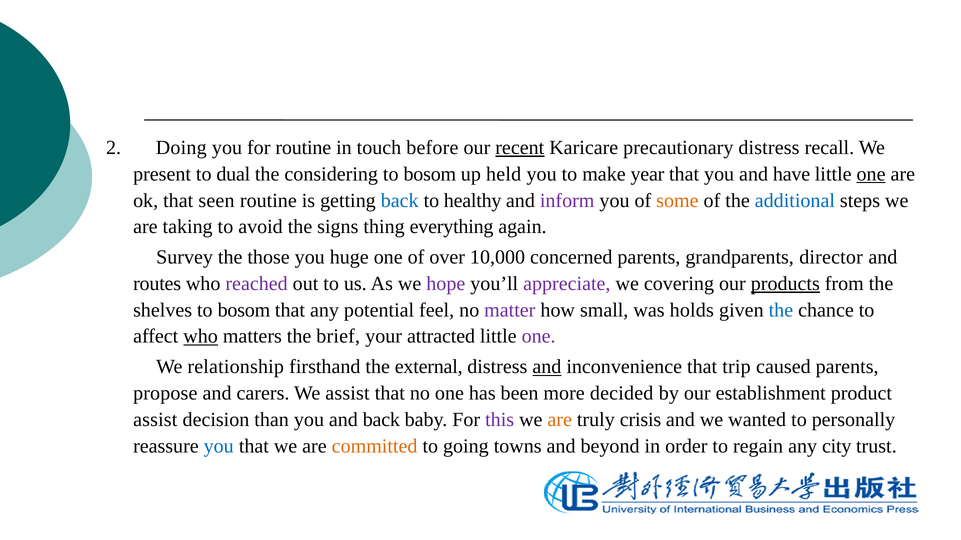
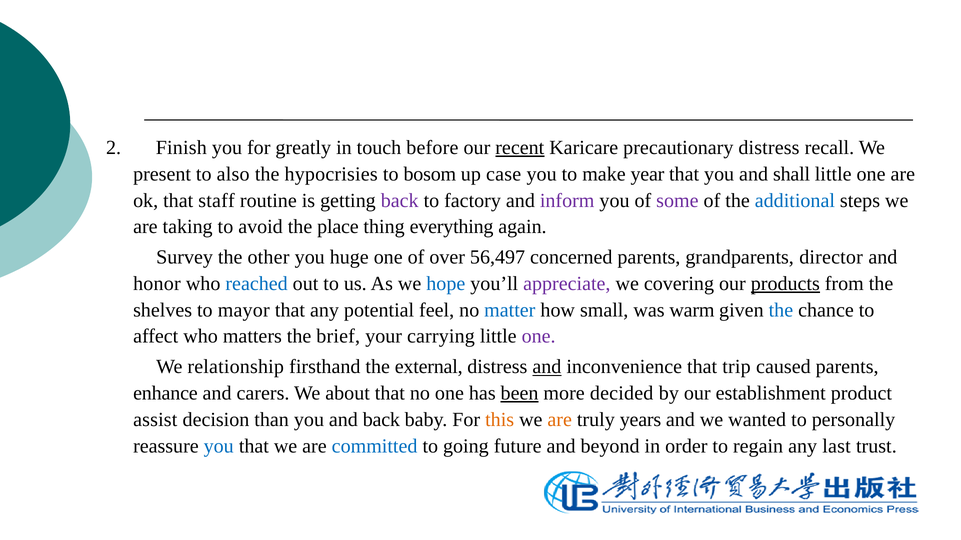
Doing: Doing -> Finish
for routine: routine -> greatly
dual: dual -> also
considering: considering -> hypocrisies
held: held -> case
have: have -> shall
one at (871, 174) underline: present -> none
seen: seen -> staff
back at (400, 201) colour: blue -> purple
healthy: healthy -> factory
some colour: orange -> purple
signs: signs -> place
those: those -> other
10,000: 10,000 -> 56,497
routes: routes -> honor
reached colour: purple -> blue
hope colour: purple -> blue
shelves to bosom: bosom -> mayor
matter colour: purple -> blue
holds: holds -> warm
who at (201, 337) underline: present -> none
attracted: attracted -> carrying
propose: propose -> enhance
We assist: assist -> about
been underline: none -> present
this colour: purple -> orange
crisis: crisis -> years
committed colour: orange -> blue
towns: towns -> future
city: city -> last
